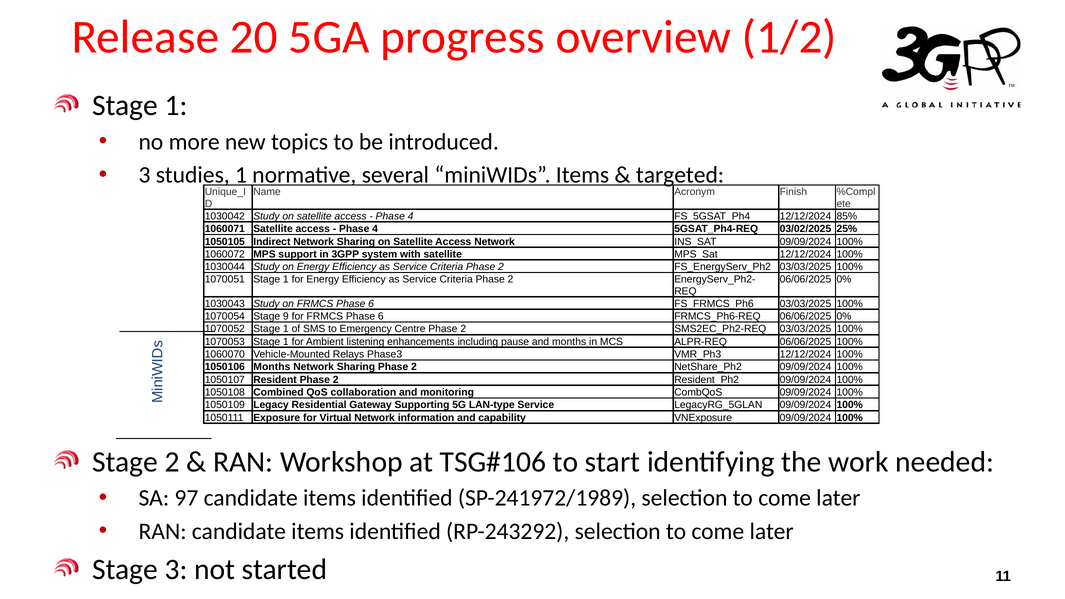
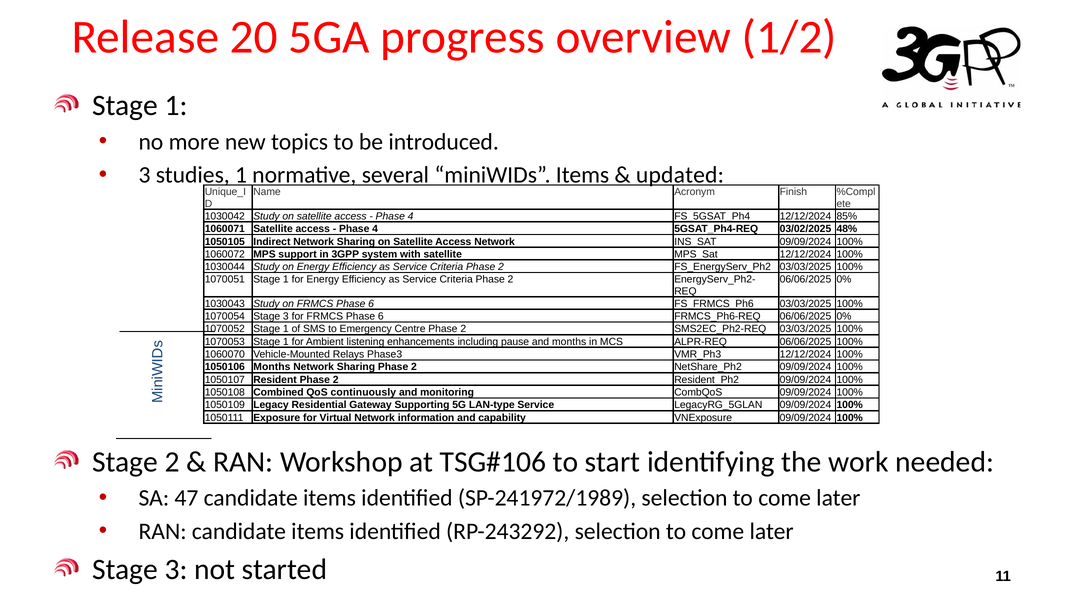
targeted: targeted -> updated
25%: 25% -> 48%
1070054 Stage 9: 9 -> 3
collaboration: collaboration -> continuously
97: 97 -> 47
